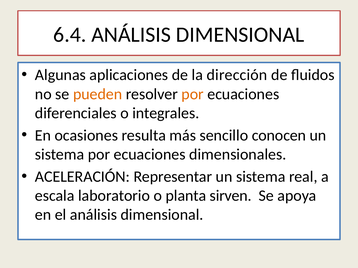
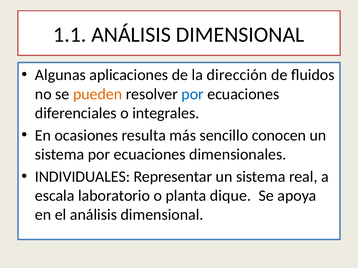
6.4: 6.4 -> 1.1
por at (193, 94) colour: orange -> blue
ACELERACIÓN: ACELERACIÓN -> INDIVIDUALES
sirven: sirven -> dique
